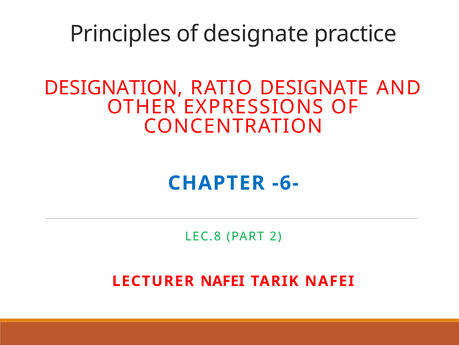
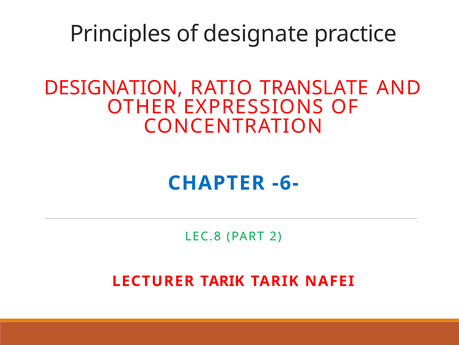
RATIO DESIGNATE: DESIGNATE -> TRANSLATE
LECTURER NAFEI: NAFEI -> TARIK
